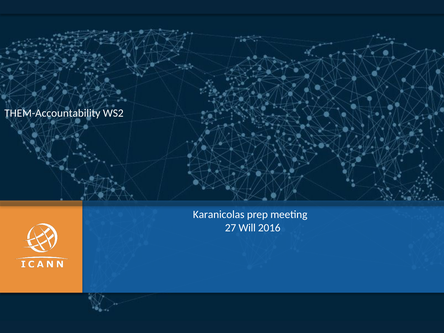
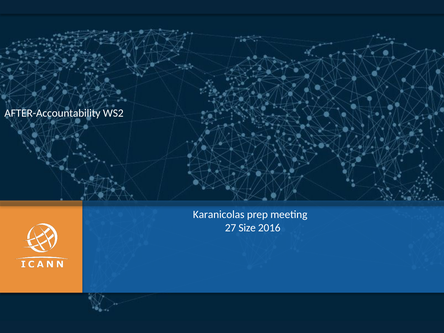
THEM-Accountability: THEM-Accountability -> AFTER-Accountability
Will: Will -> Size
